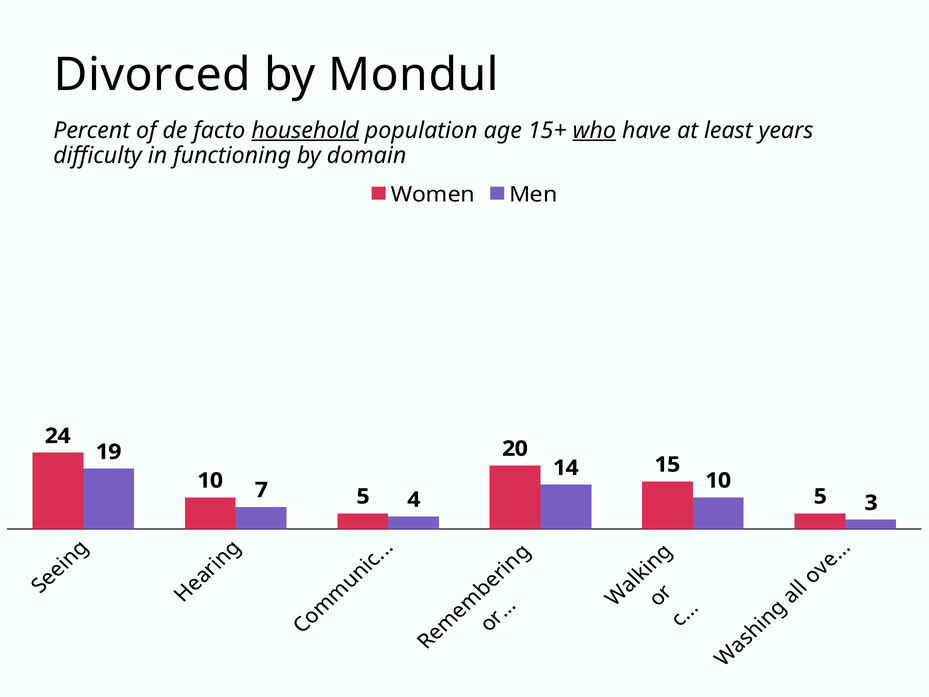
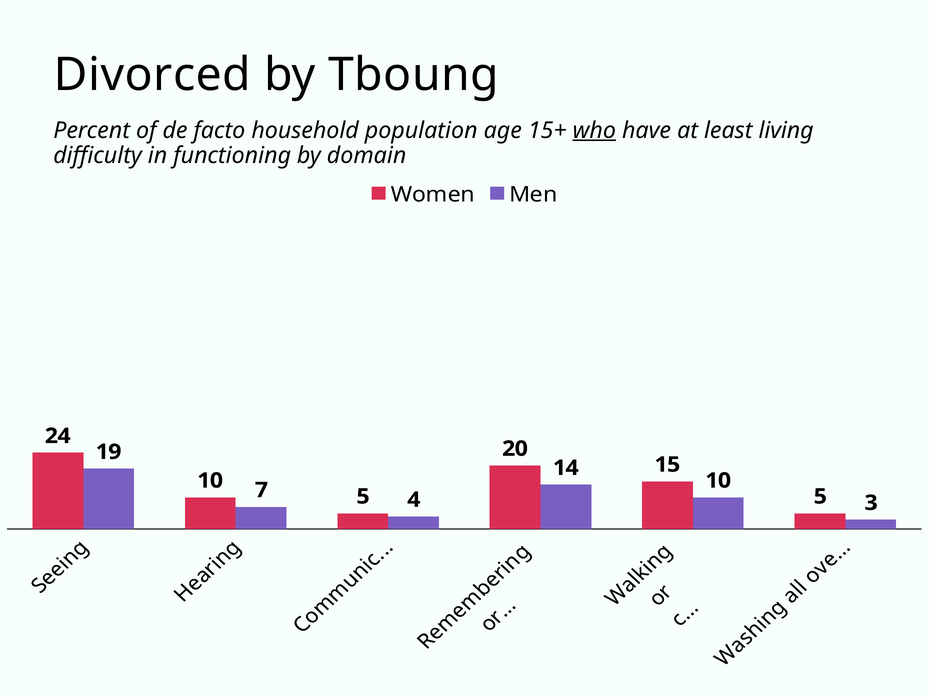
Mondul: Mondul -> Tboung
household underline: present -> none
years: years -> living
